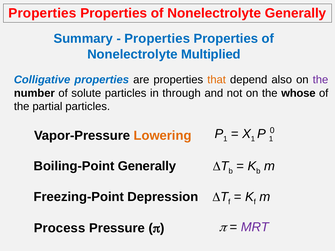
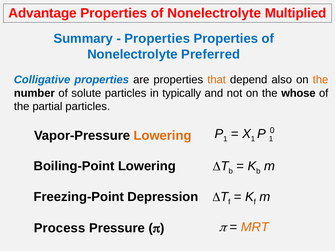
Properties at (42, 13): Properties -> Advantage
Nonelectrolyte Generally: Generally -> Multiplied
Multiplied: Multiplied -> Preferred
the at (320, 80) colour: purple -> orange
through: through -> typically
Boiling-Point Generally: Generally -> Lowering
MRT colour: purple -> orange
